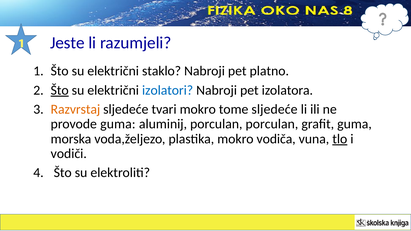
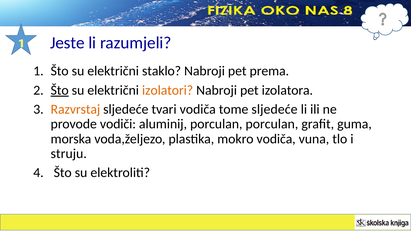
platno: platno -> prema
izolatori colour: blue -> orange
tvari mokro: mokro -> vodiča
provode guma: guma -> vodiči
tlo underline: present -> none
vodiči: vodiči -> struju
